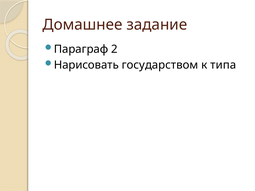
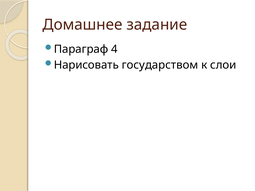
2: 2 -> 4
типа: типа -> слои
